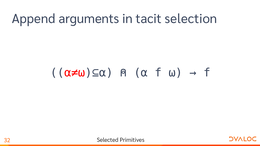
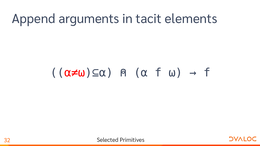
selection: selection -> elements
